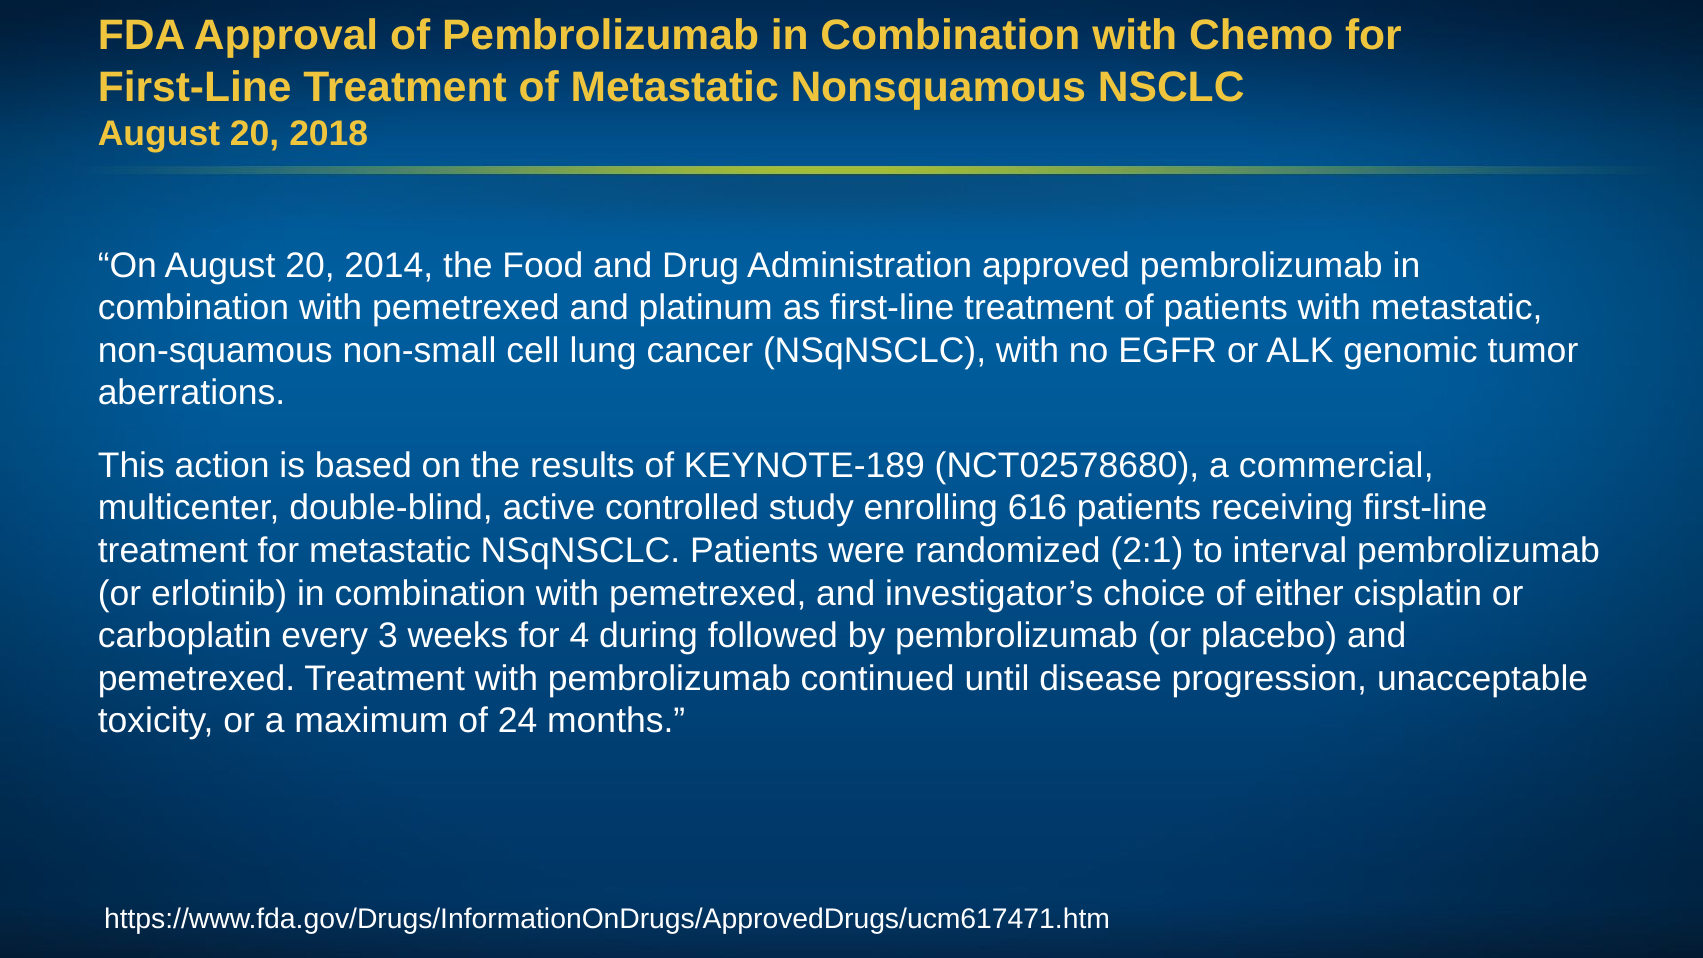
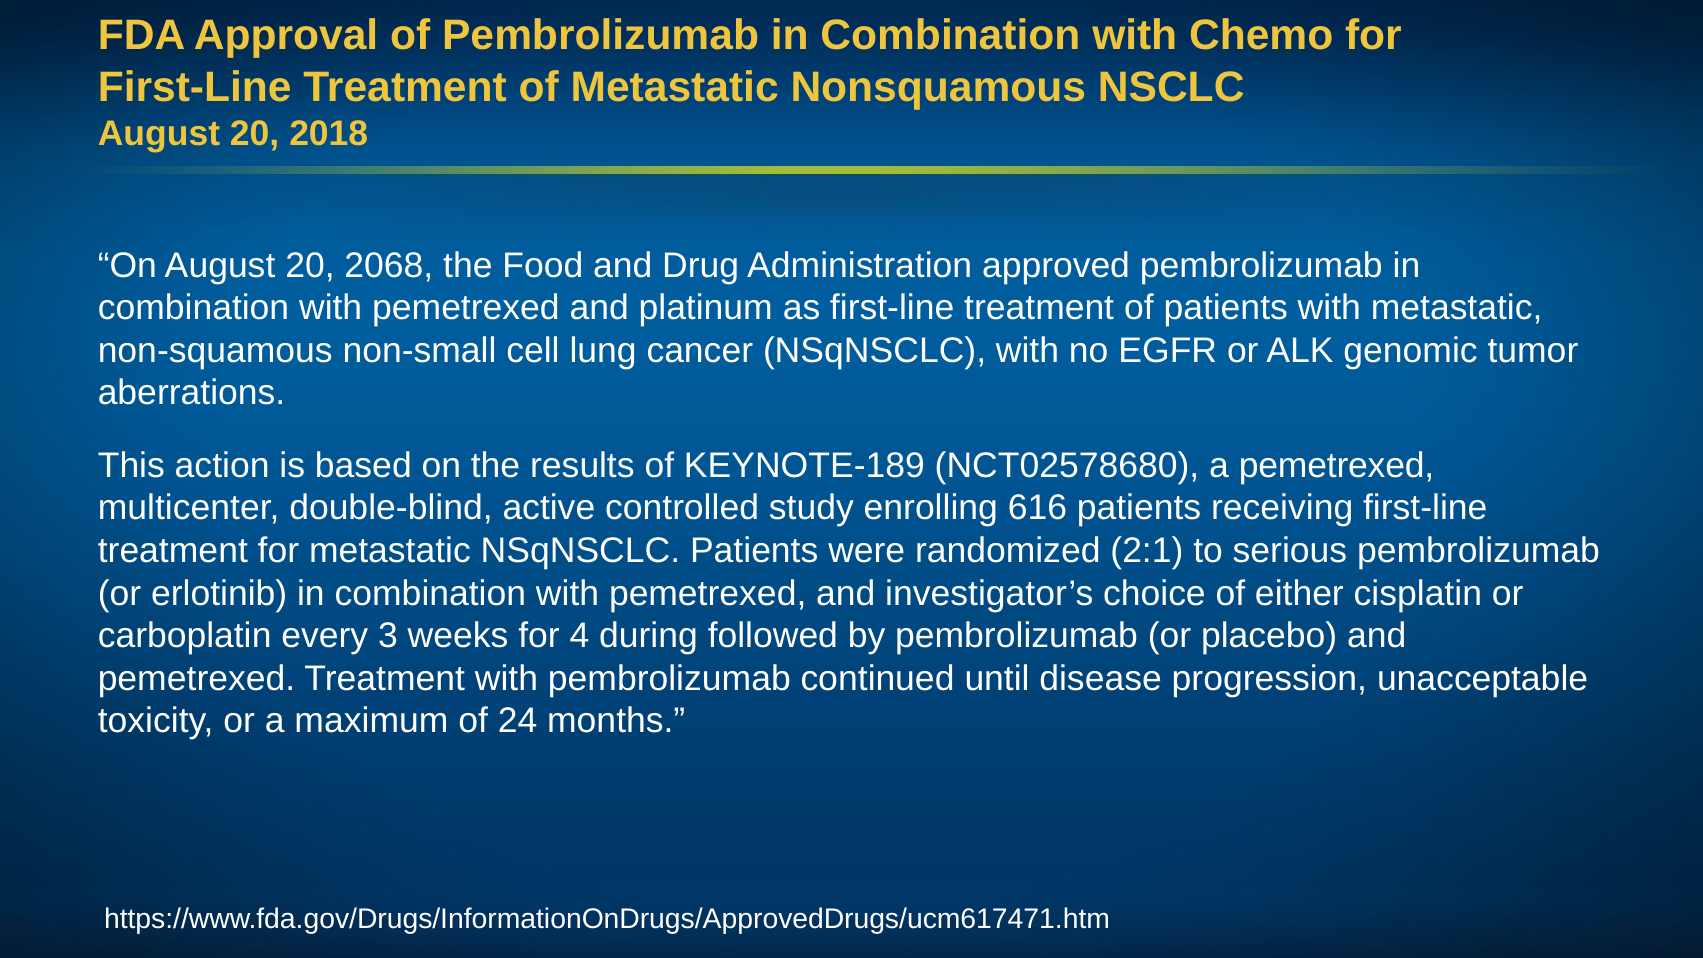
2014: 2014 -> 2068
a commercial: commercial -> pemetrexed
interval: interval -> serious
